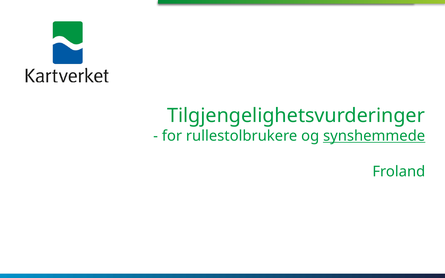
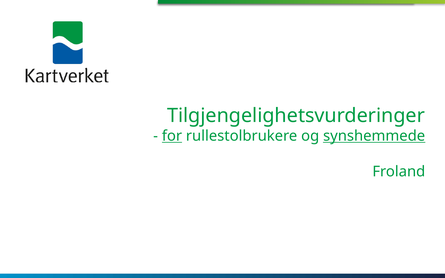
for underline: none -> present
